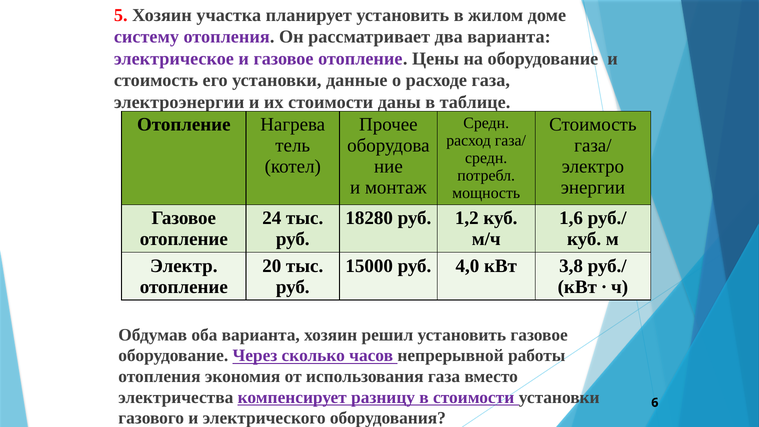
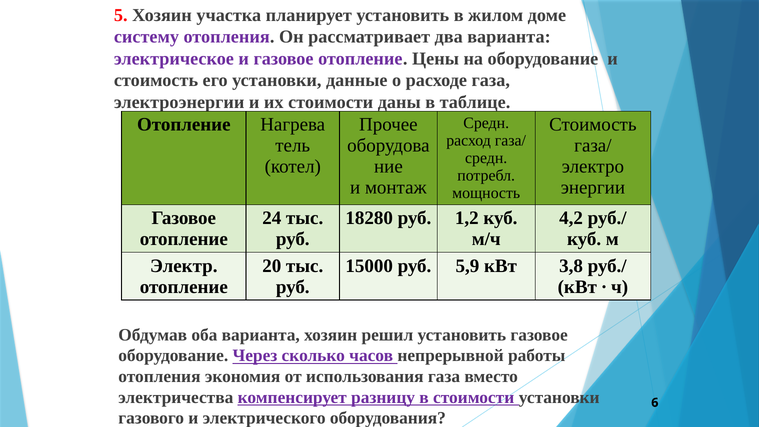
1,6: 1,6 -> 4,2
4,0: 4,0 -> 5,9
